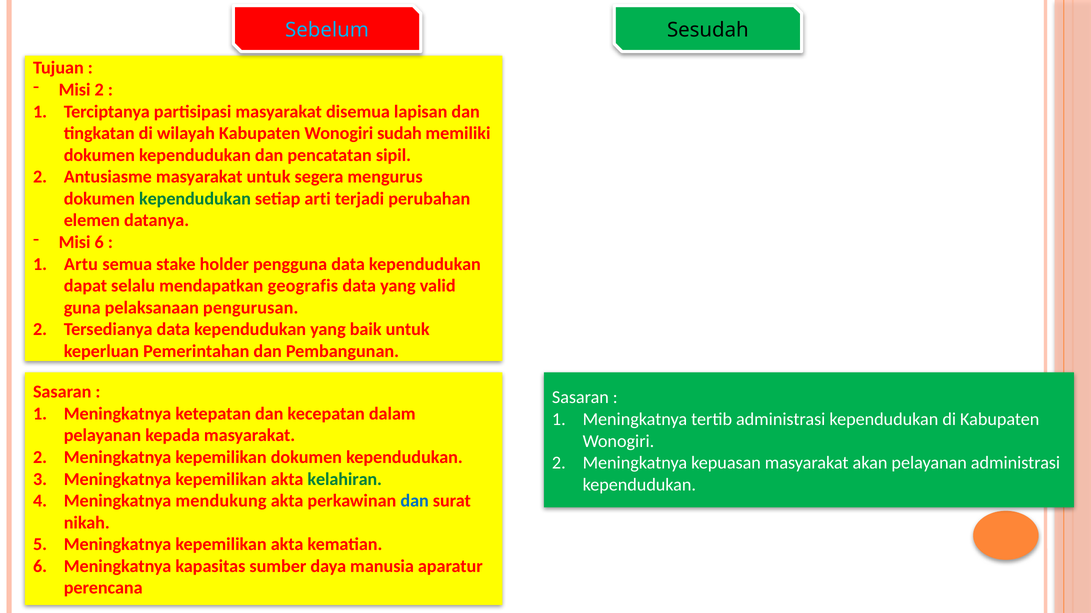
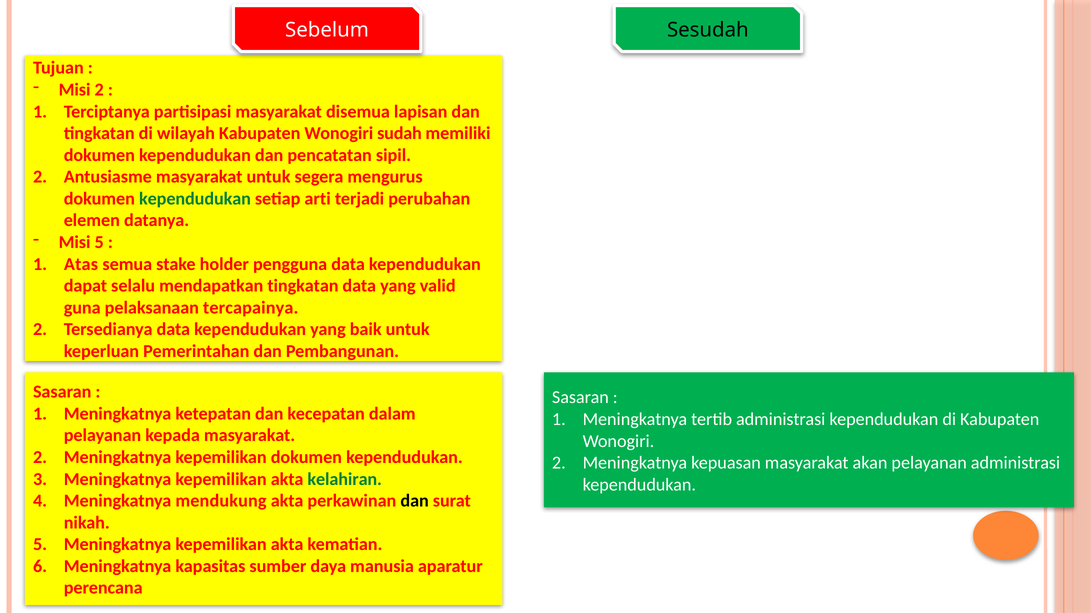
Sebelum colour: light blue -> white
Misi 6: 6 -> 5
Artu: Artu -> Atas
mendapatkan geografis: geografis -> tingkatan
pengurusan: pengurusan -> tercapainya
dan at (415, 501) colour: blue -> black
